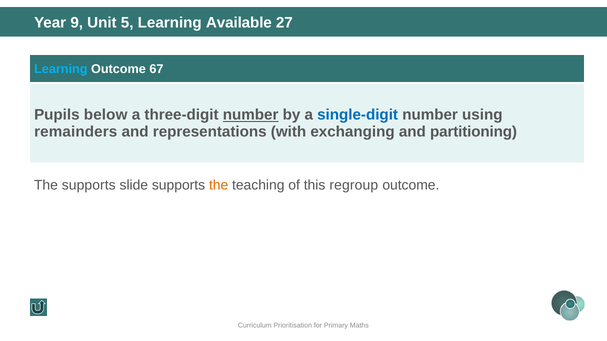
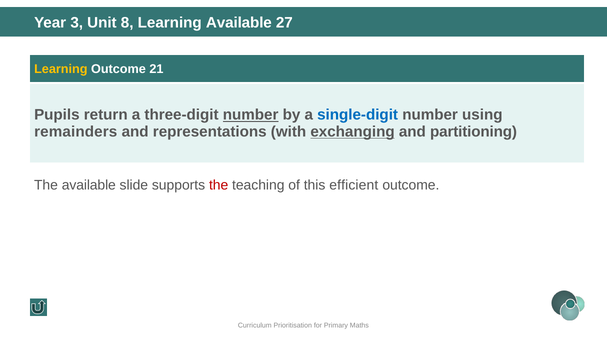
9: 9 -> 3
5: 5 -> 8
Learning at (61, 69) colour: light blue -> yellow
67: 67 -> 21
below: below -> return
exchanging underline: none -> present
The supports: supports -> available
the at (219, 186) colour: orange -> red
regroup: regroup -> efficient
